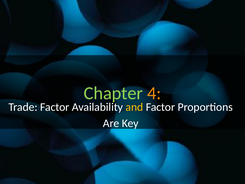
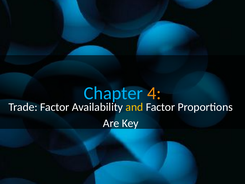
Chapter colour: light green -> light blue
